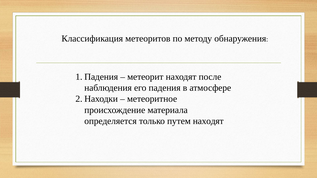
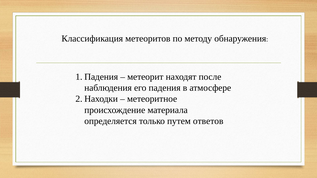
путем находят: находят -> ответов
